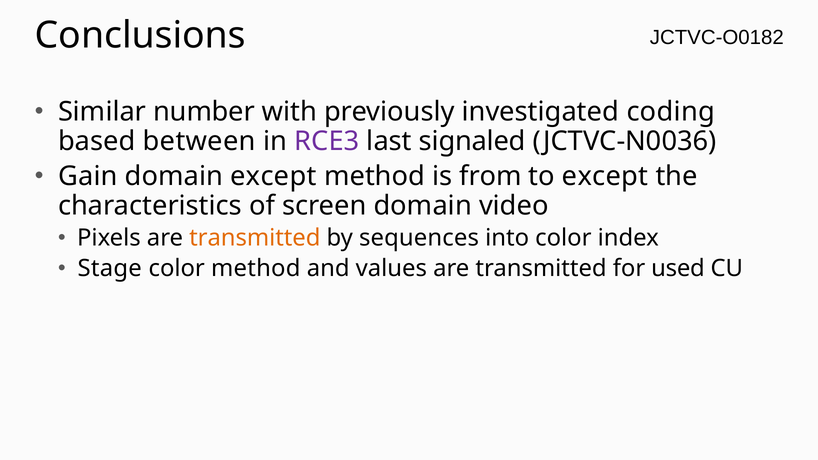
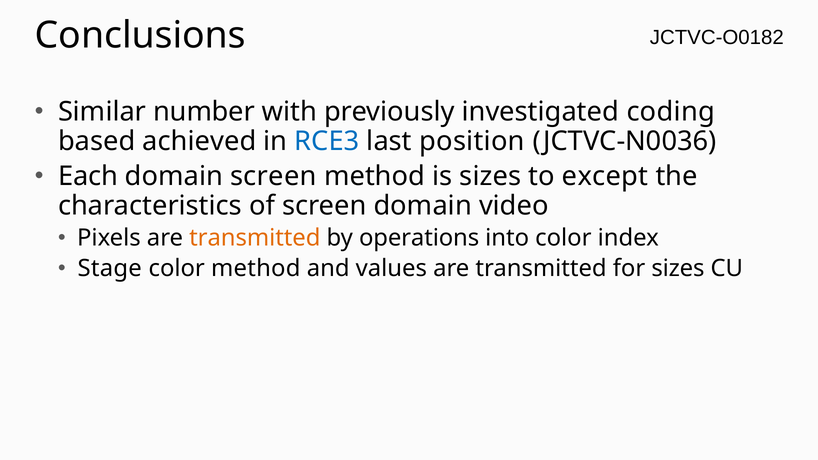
between: between -> achieved
RCE3 colour: purple -> blue
signaled: signaled -> position
Gain: Gain -> Each
domain except: except -> screen
is from: from -> sizes
sequences: sequences -> operations
for used: used -> sizes
